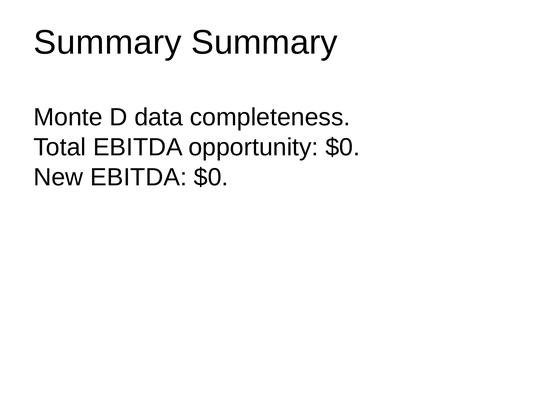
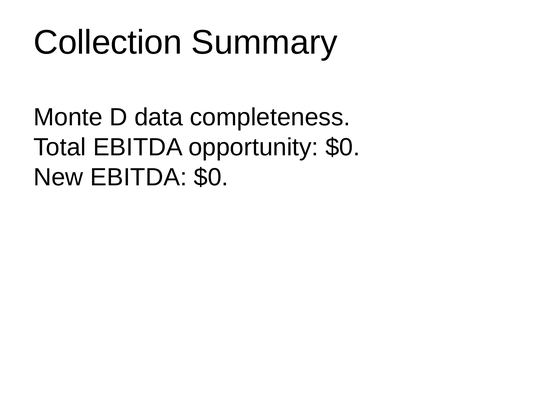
Summary at (108, 43): Summary -> Collection
